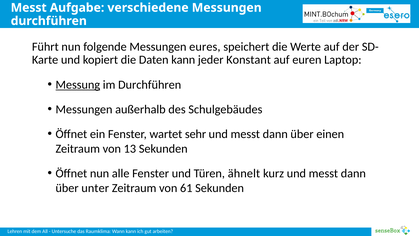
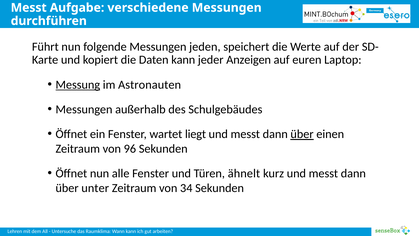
eures: eures -> jeden
Konstant: Konstant -> Anzeigen
im Durchführen: Durchführen -> Astronauten
sehr: sehr -> liegt
über at (302, 134) underline: none -> present
13: 13 -> 96
61: 61 -> 34
